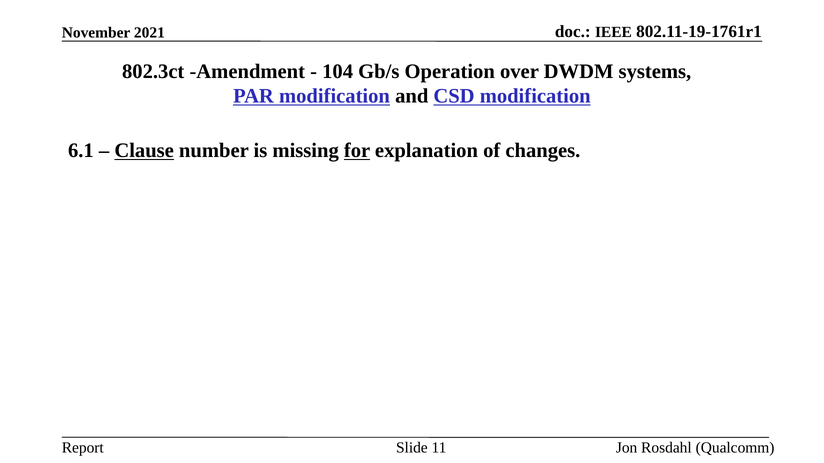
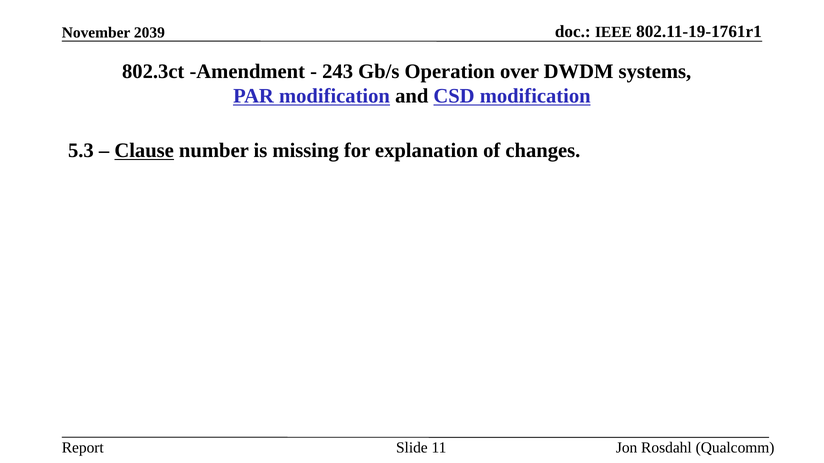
2021: 2021 -> 2039
104: 104 -> 243
6.1: 6.1 -> 5.3
for underline: present -> none
